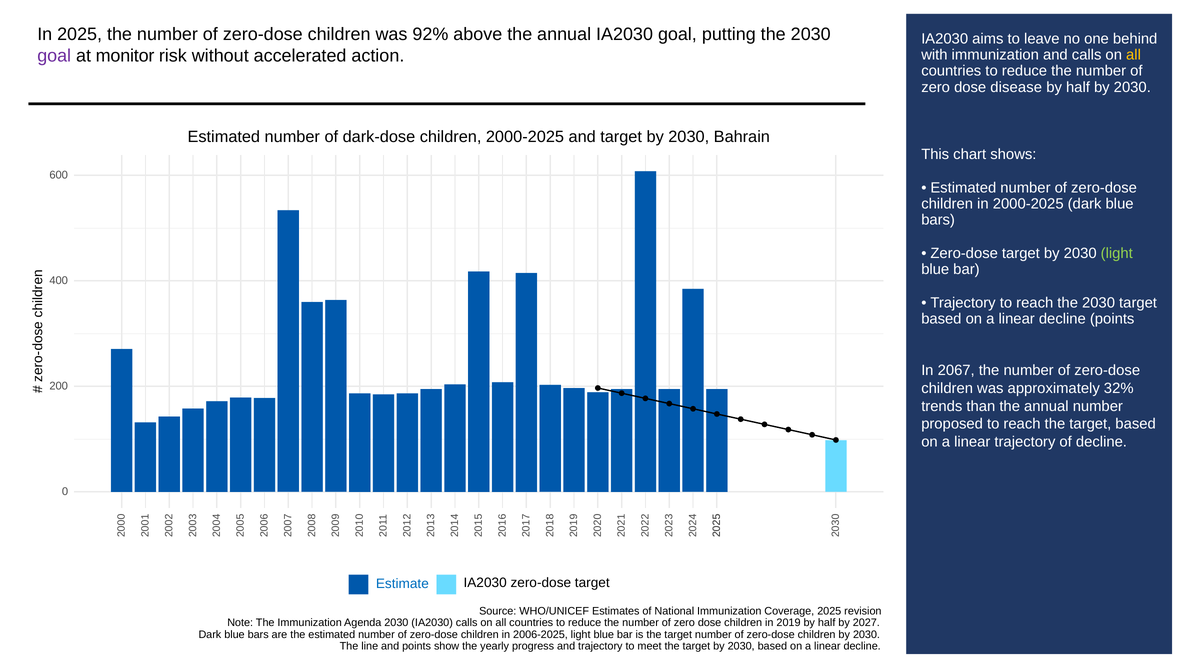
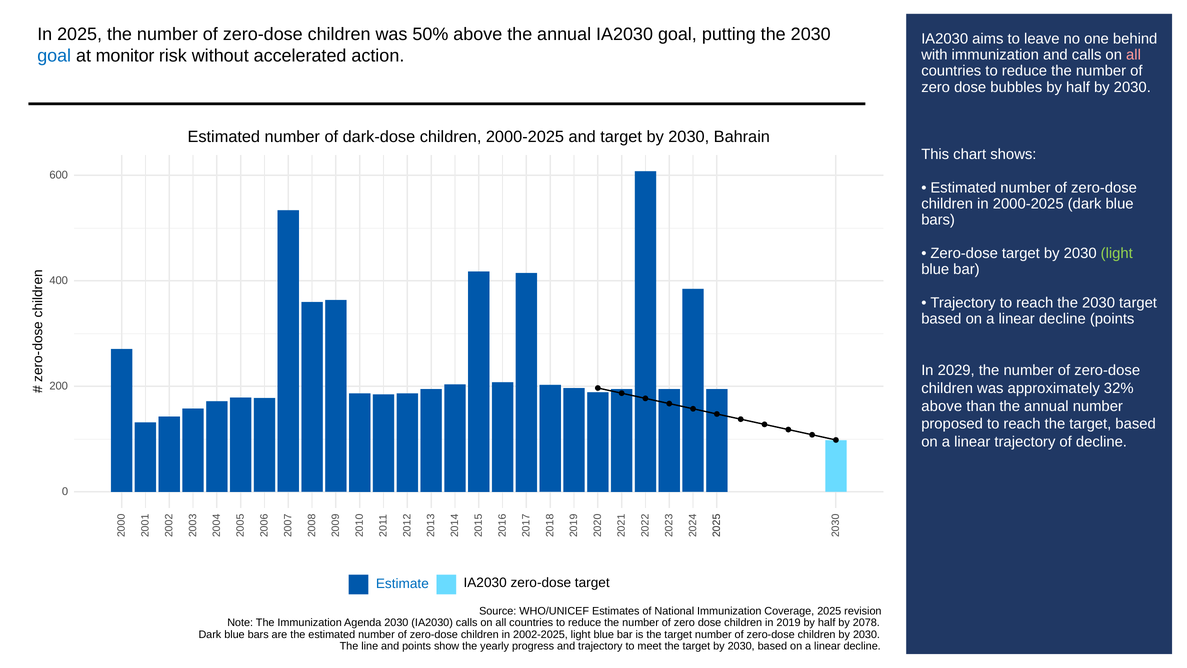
92%: 92% -> 50%
goal at (54, 56) colour: purple -> blue
all at (1134, 55) colour: yellow -> pink
disease: disease -> bubbles
2067: 2067 -> 2029
trends at (942, 406): trends -> above
2027: 2027 -> 2078
2006-2025: 2006-2025 -> 2002-2025
